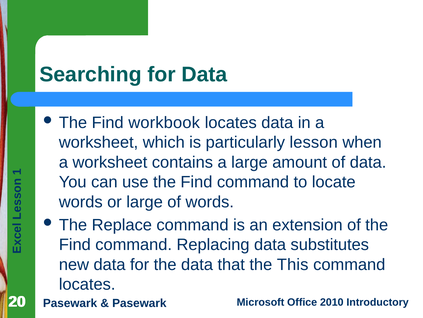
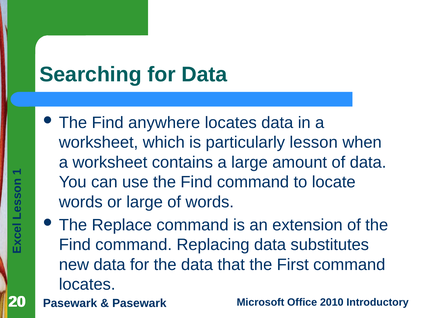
workbook: workbook -> anywhere
This: This -> First
